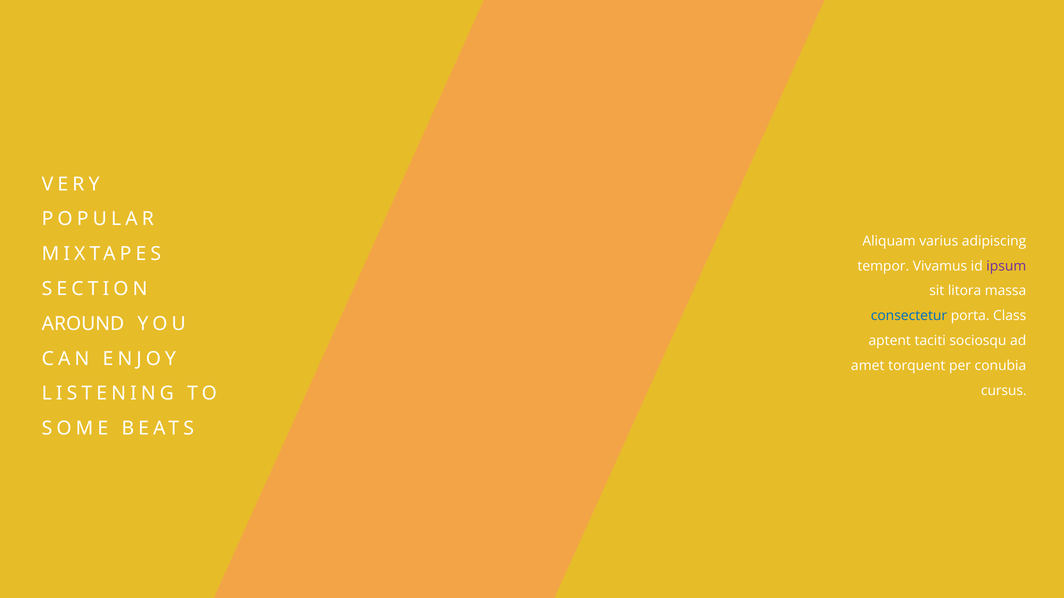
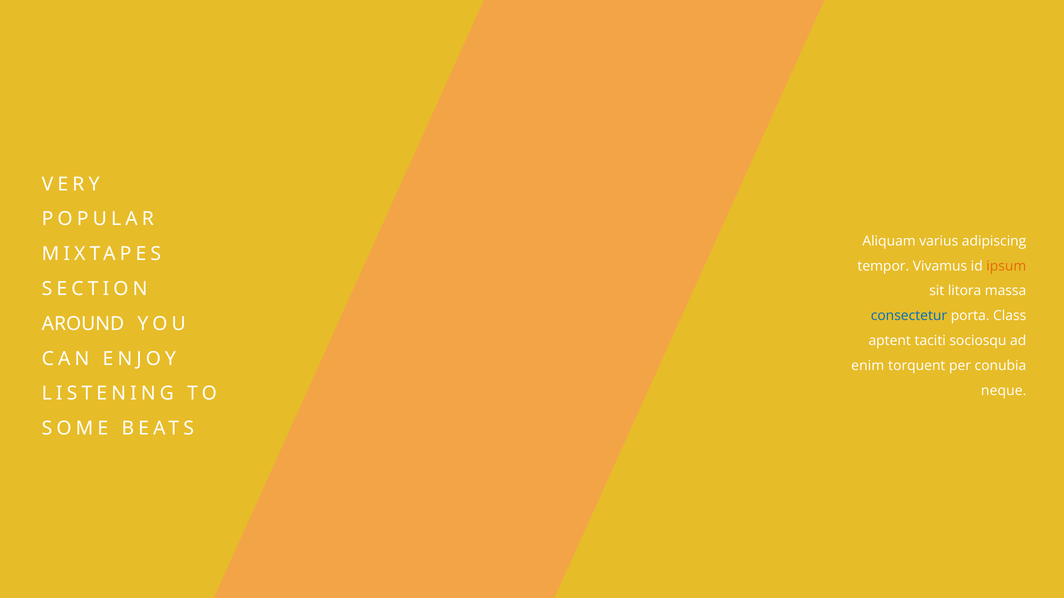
ipsum colour: purple -> orange
amet: amet -> enim
cursus: cursus -> neque
